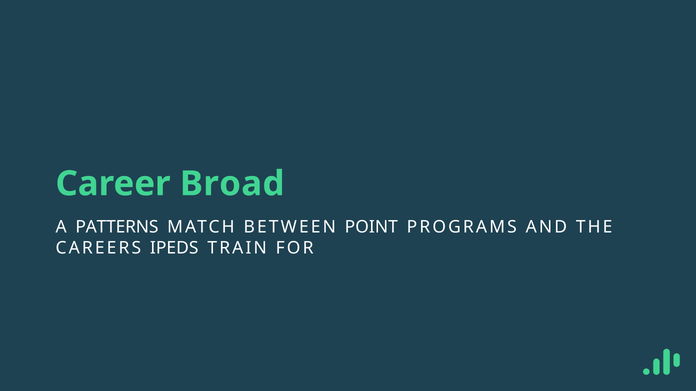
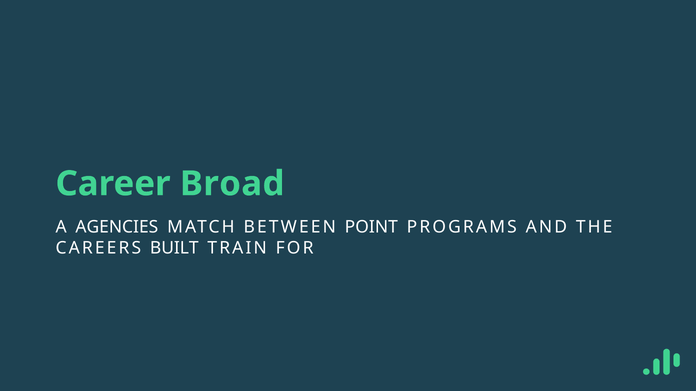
PATTERNS: PATTERNS -> AGENCIES
IPEDS: IPEDS -> BUILT
